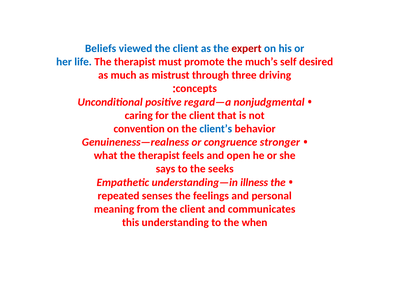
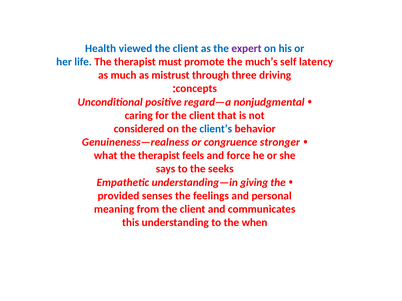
Beliefs: Beliefs -> Health
expert colour: red -> purple
desired: desired -> latency
convention: convention -> considered
open: open -> force
illness: illness -> giving
repeated: repeated -> provided
